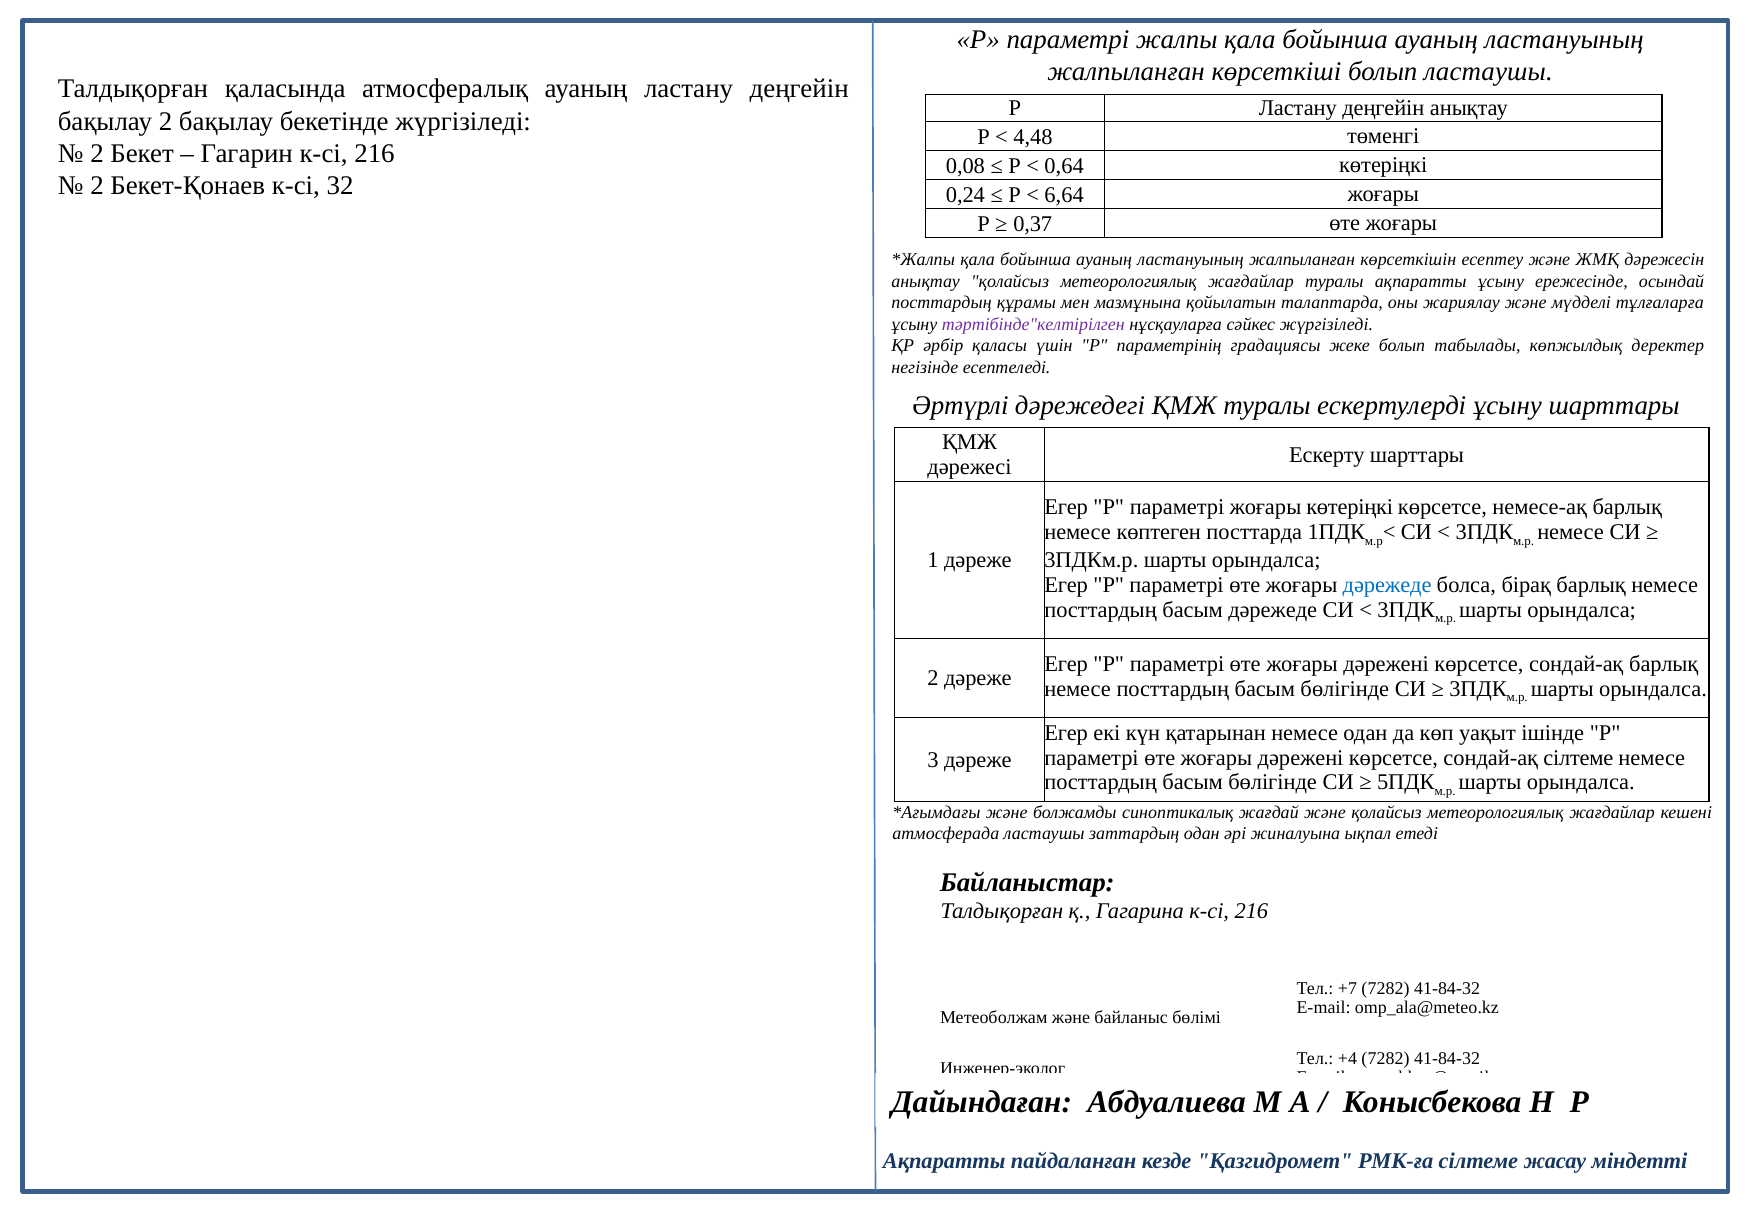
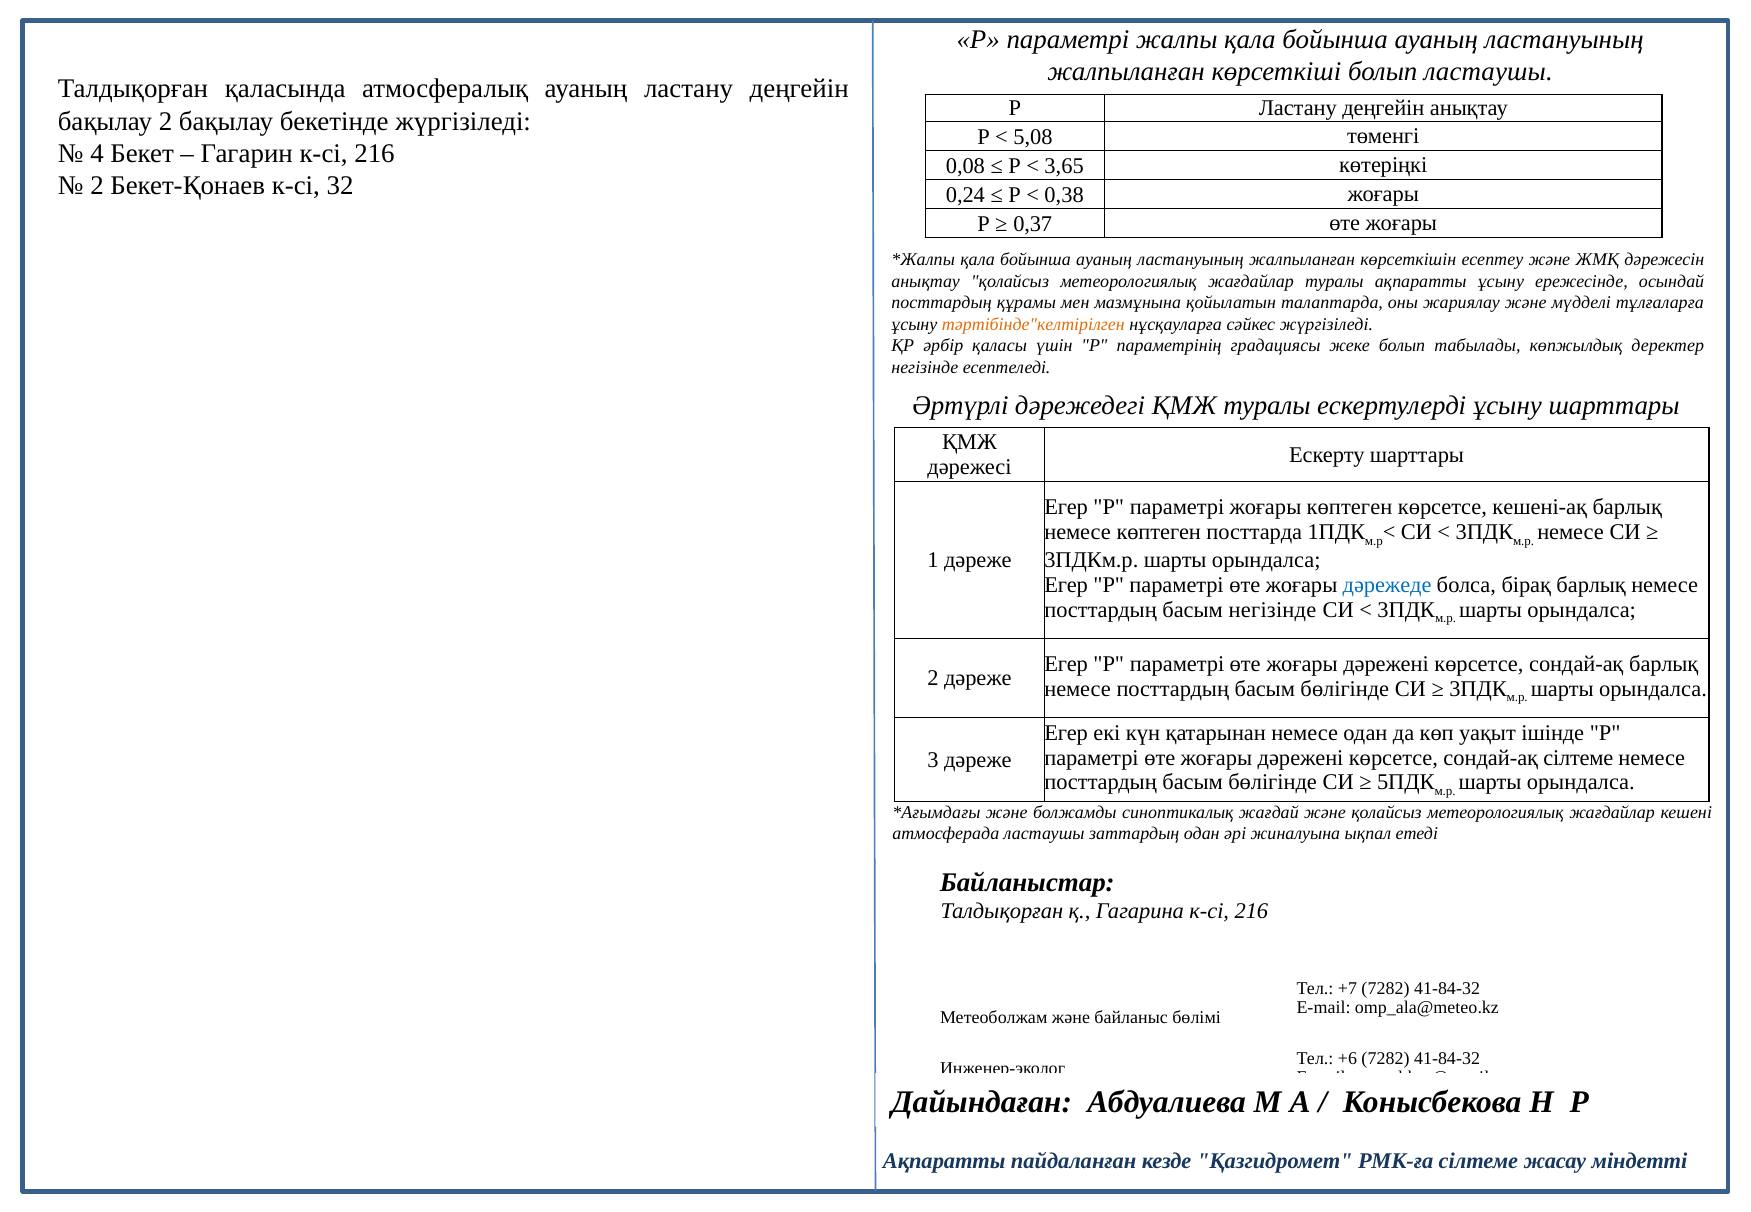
4,48: 4,48 -> 5,08
2 at (97, 154): 2 -> 4
0,64: 0,64 -> 3,65
6,64: 6,64 -> 0,38
тәртібінде"келтірілген colour: purple -> orange
жоғары көтеріңкі: көтеріңкі -> көптеген
немесе-ақ: немесе-ақ -> кешені-ақ
басым дәрежеде: дәрежеде -> негізінде
+4: +4 -> +6
